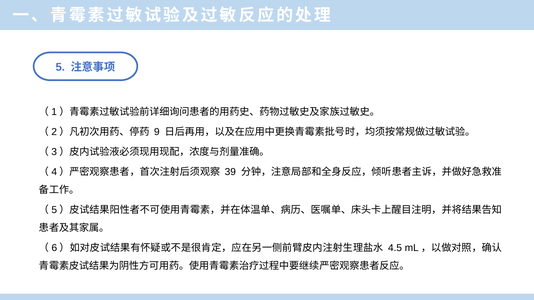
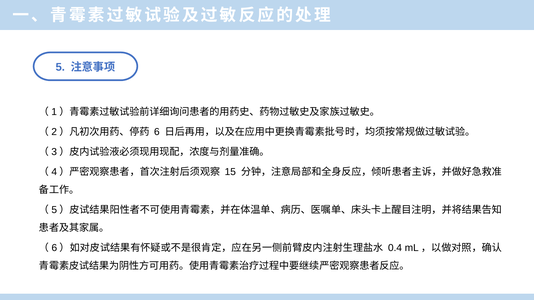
9: 9 -> 6
39: 39 -> 15
4.5: 4.5 -> 0.4
